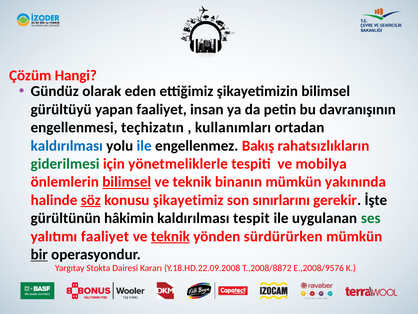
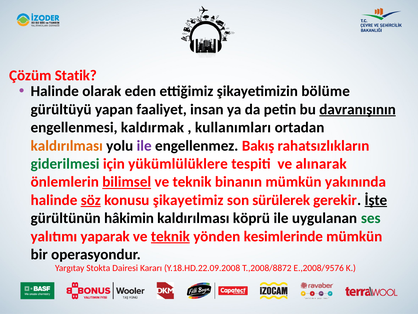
Hangi: Hangi -> Statik
Gündüz at (55, 91): Gündüz -> Halinde
şikayetimizin bilimsel: bilimsel -> bölüme
davranışının underline: none -> present
teçhizatın: teçhizatın -> kaldırmak
kaldırılması at (67, 145) colour: blue -> orange
ile at (144, 145) colour: blue -> purple
yönetmeliklerle: yönetmeliklerle -> yükümlülüklere
mobilya: mobilya -> alınarak
sınırlarını: sınırlarını -> sürülerek
İşte underline: none -> present
tespit: tespit -> köprü
yalıtımı faaliyet: faaliyet -> yaparak
sürdürürken: sürdürürken -> kesimlerinde
bir underline: present -> none
